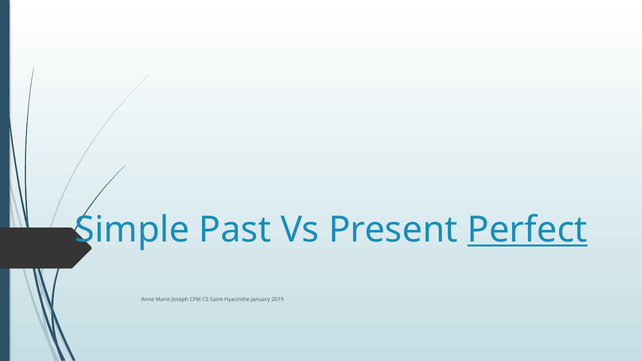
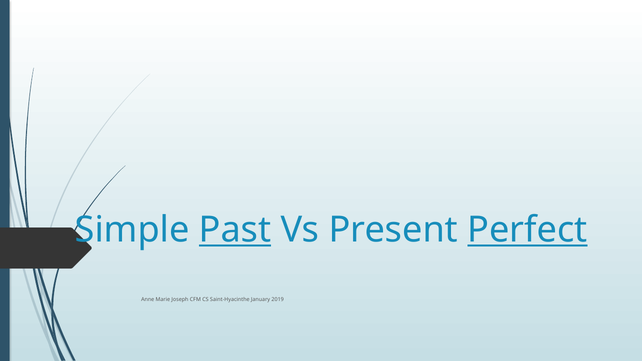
Past underline: none -> present
